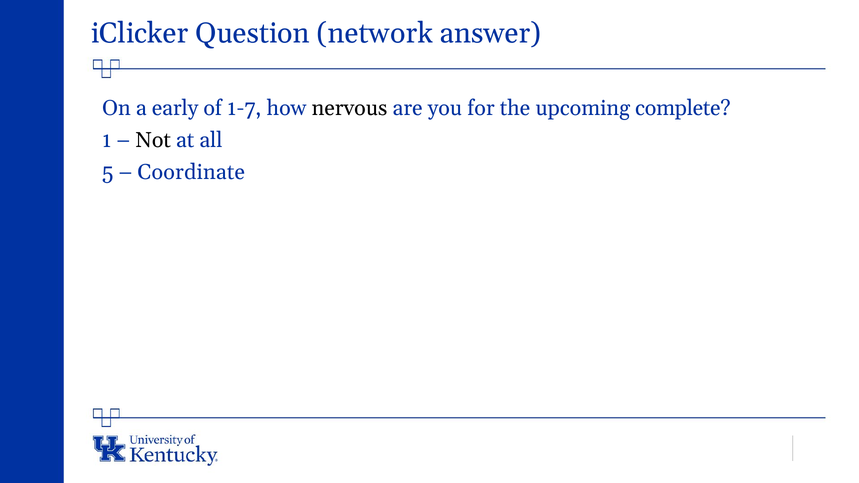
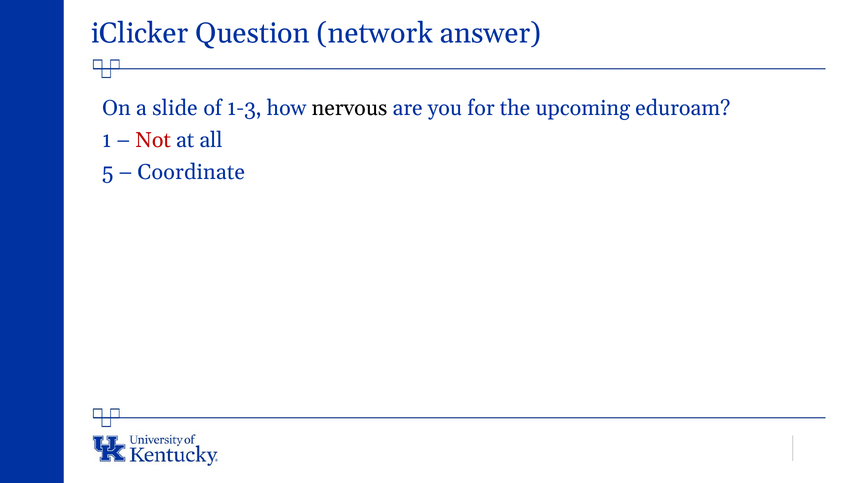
early: early -> slide
1-7: 1-7 -> 1-3
complete: complete -> eduroam
Not colour: black -> red
